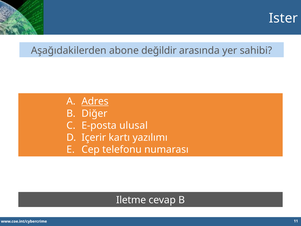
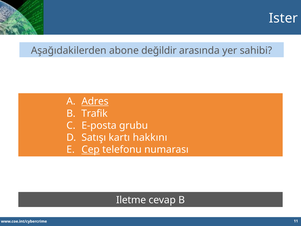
Diğer: Diğer -> Trafik
ulusal: ulusal -> grubu
Içerir: Içerir -> Satışı
yazılımı: yazılımı -> hakkını
Cep underline: none -> present
